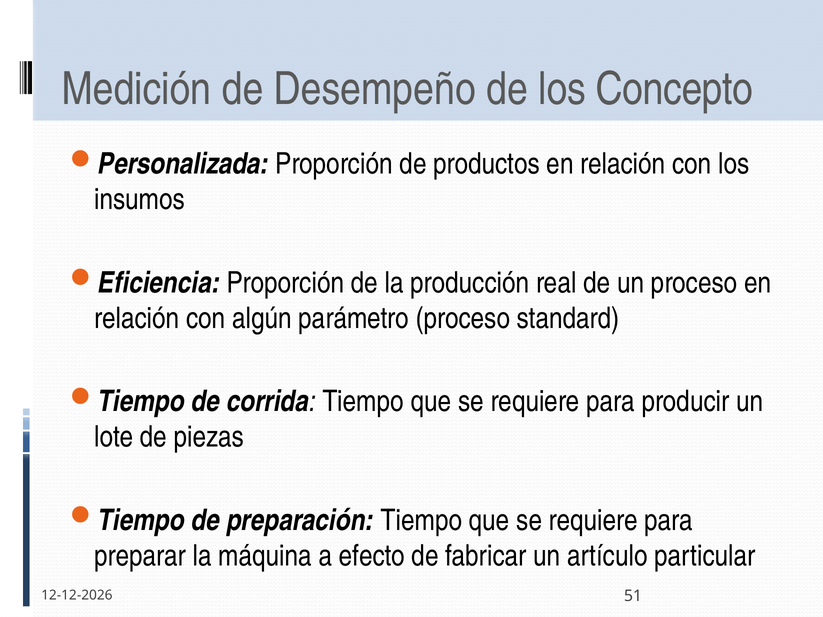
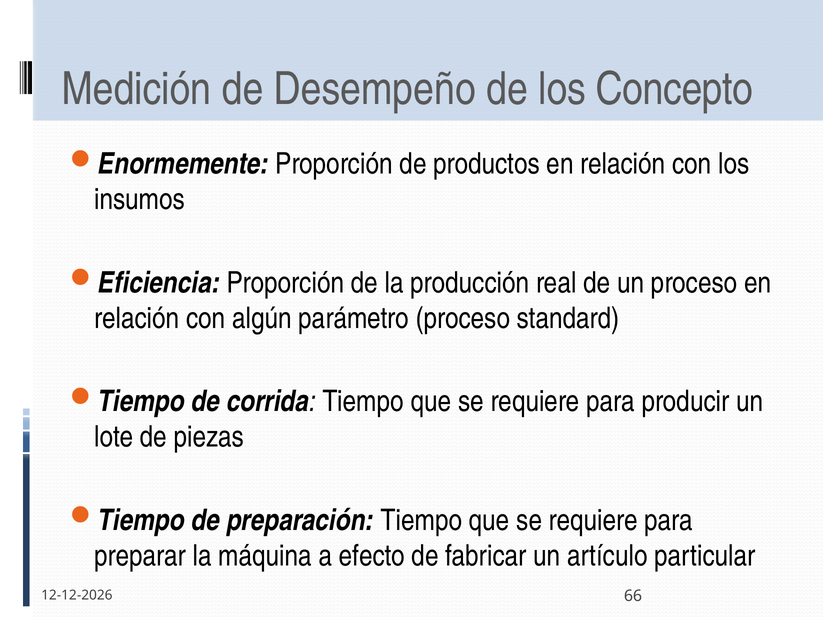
Personalizada: Personalizada -> Enormemente
51: 51 -> 66
